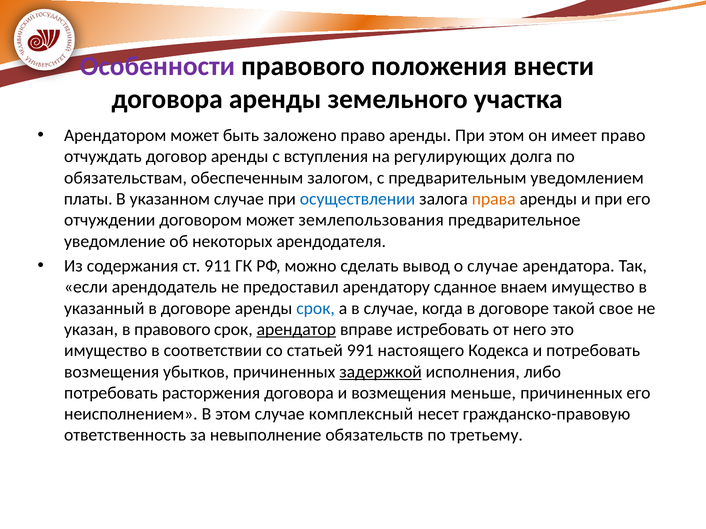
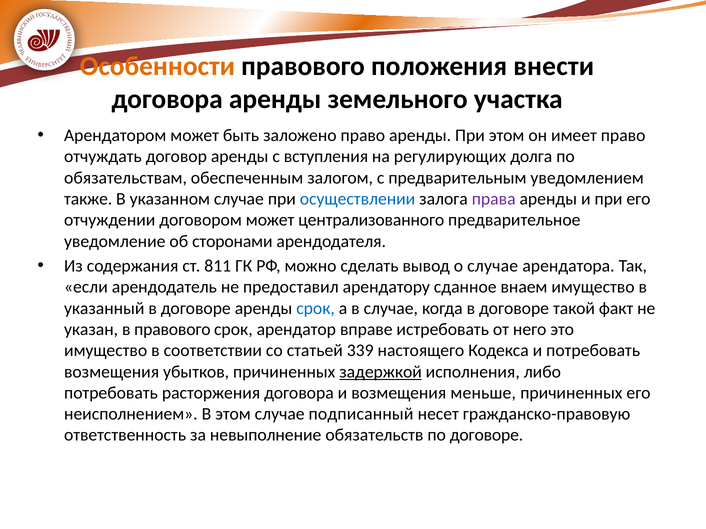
Особенности colour: purple -> orange
платы: платы -> также
права colour: orange -> purple
землепользования: землепользования -> централизованного
некоторых: некоторых -> сторонами
911: 911 -> 811
свое: свое -> факт
арендатор underline: present -> none
991: 991 -> 339
комплексный: комплексный -> подписанный
по третьему: третьему -> договоре
